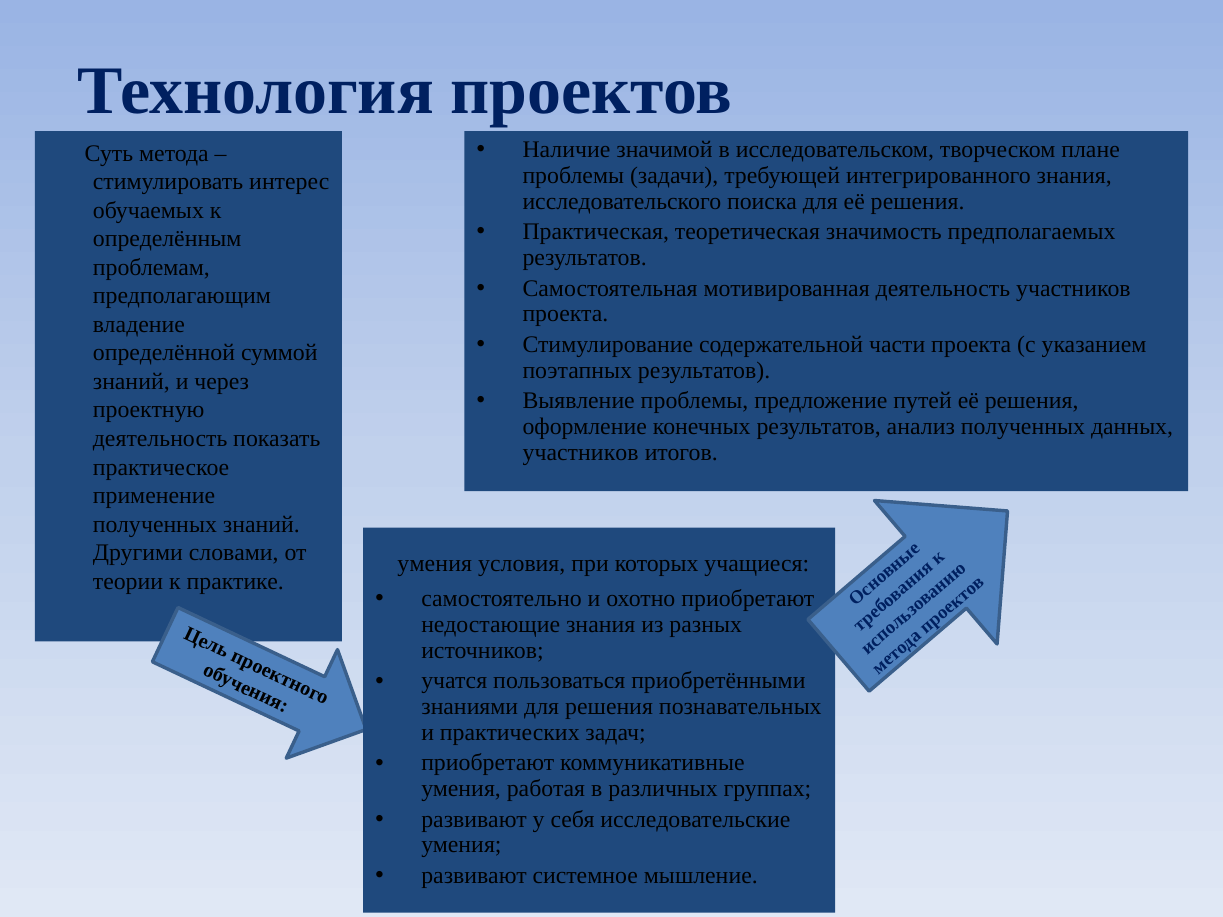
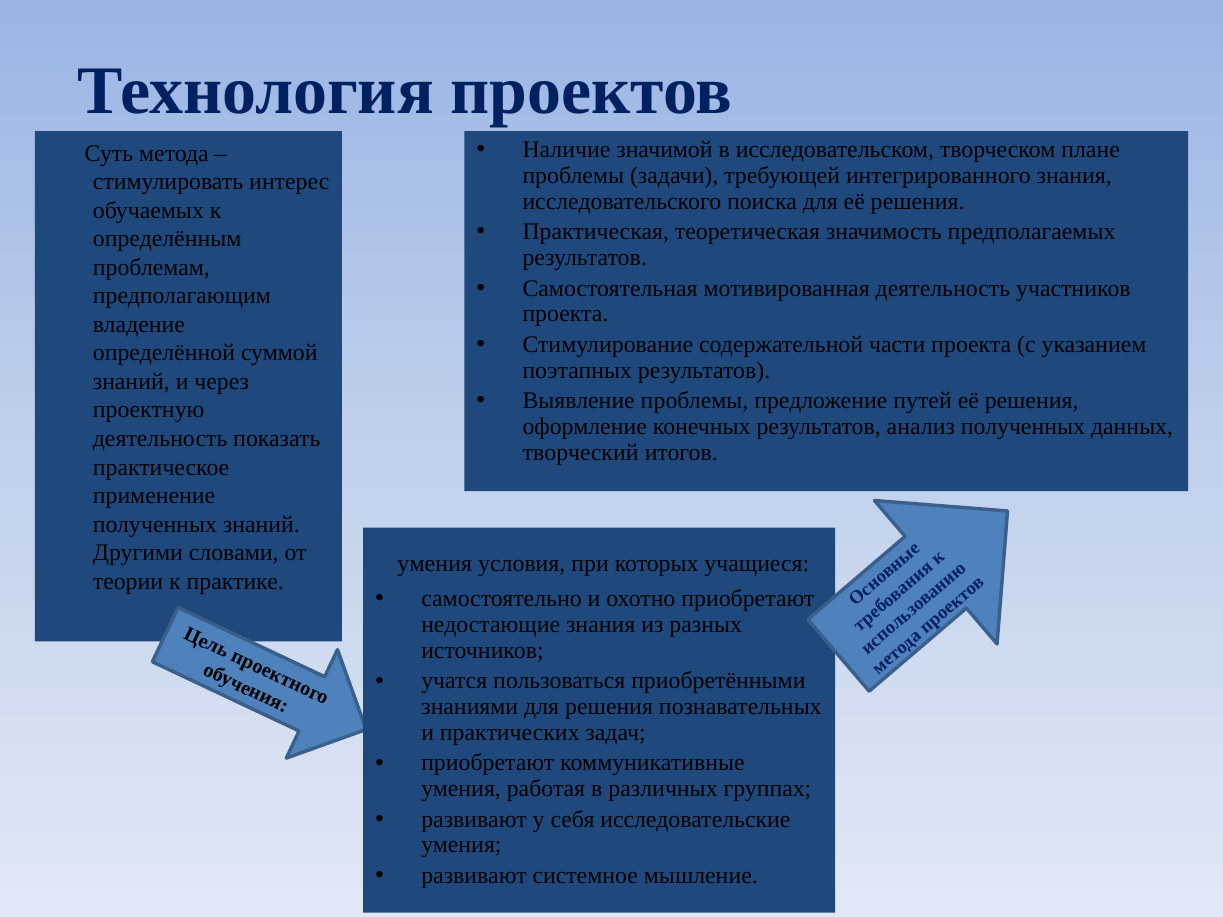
участников at (581, 452): участников -> творческий
